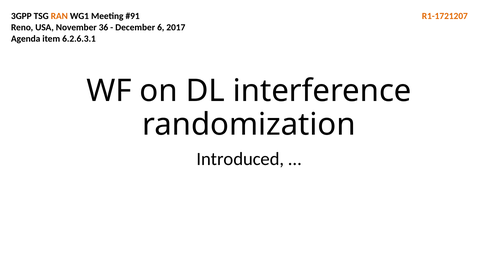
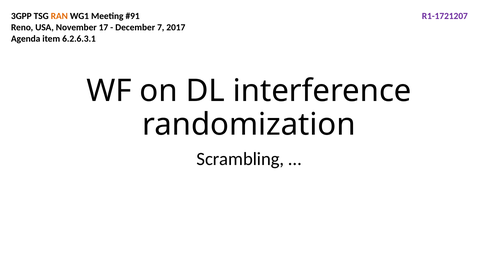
R1-1721207 colour: orange -> purple
36: 36 -> 17
6: 6 -> 7
Introduced: Introduced -> Scrambling
